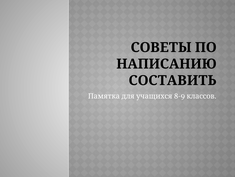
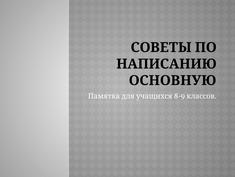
СОСТАВИТЬ: СОСТАВИТЬ -> ОСНОВНУЮ
